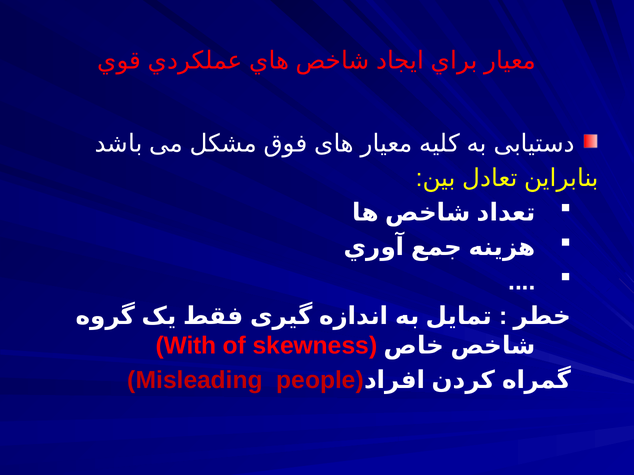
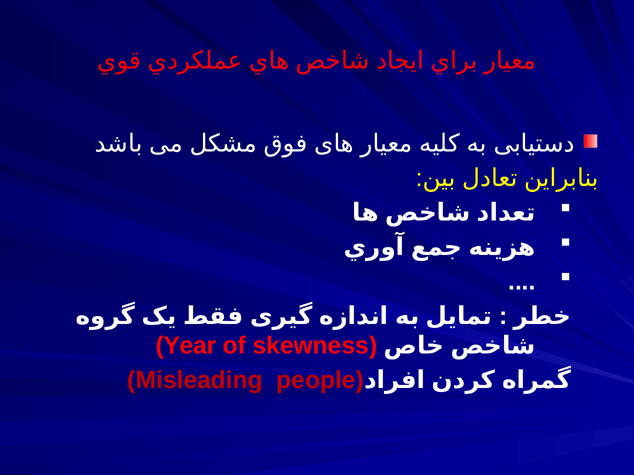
With: With -> Year
